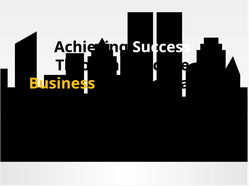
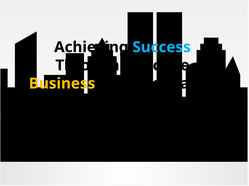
Success colour: white -> light blue
